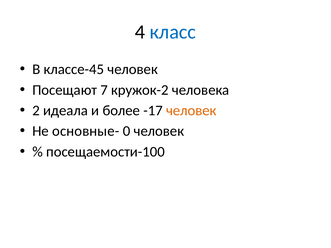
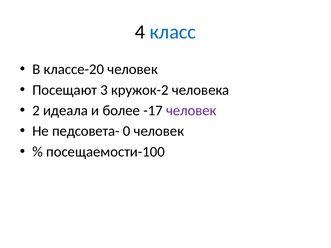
классе-45: классе-45 -> классе-20
7: 7 -> 3
человек at (191, 111) colour: orange -> purple
основные-: основные- -> педсовета-
